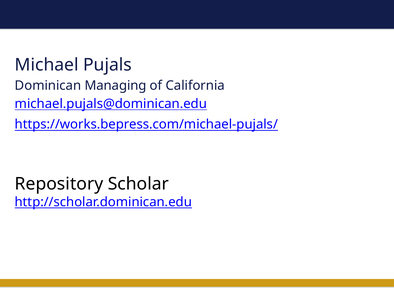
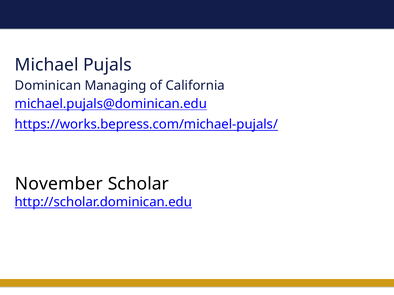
Repository: Repository -> November
